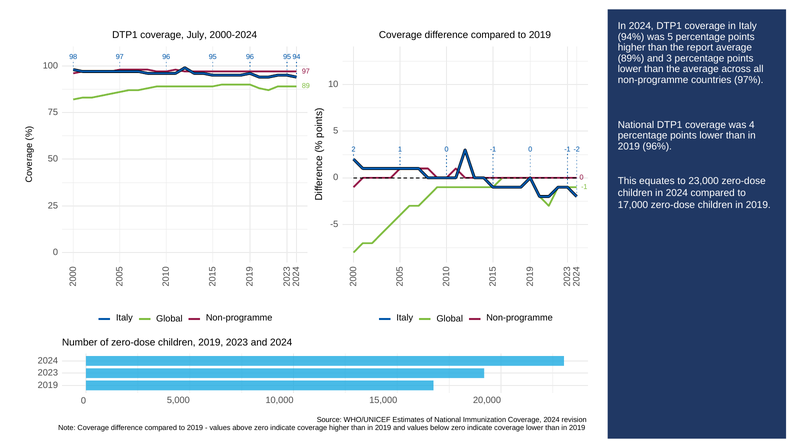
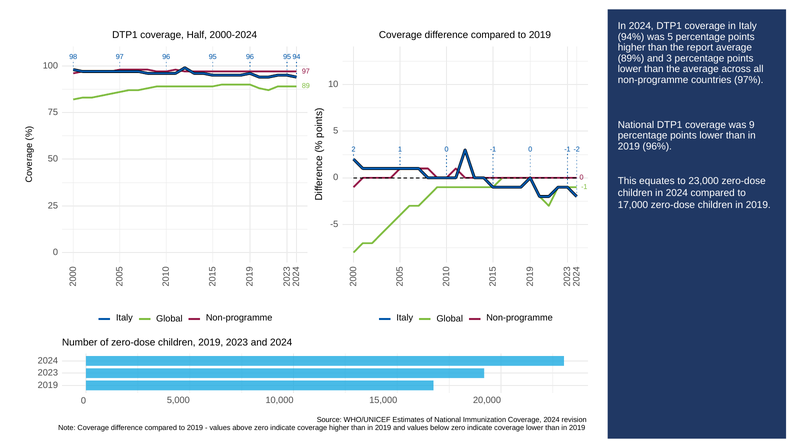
July: July -> Half
was 4: 4 -> 9
